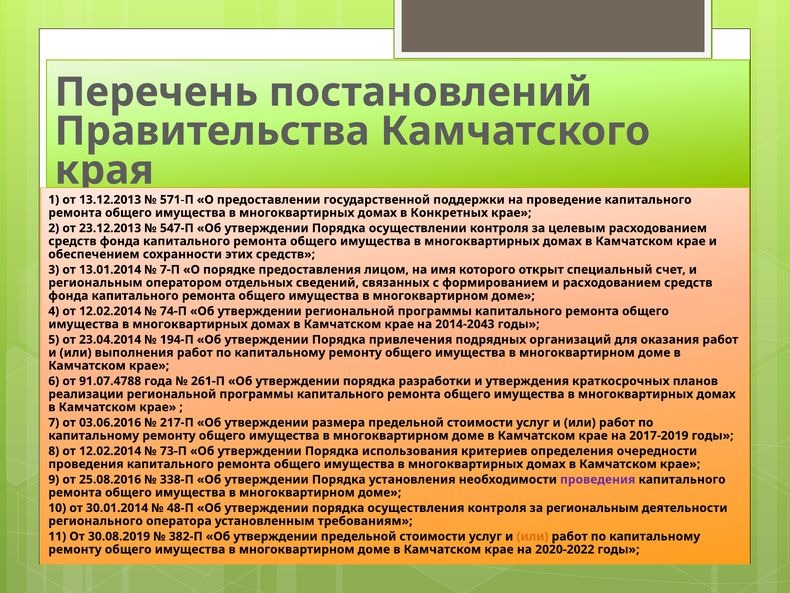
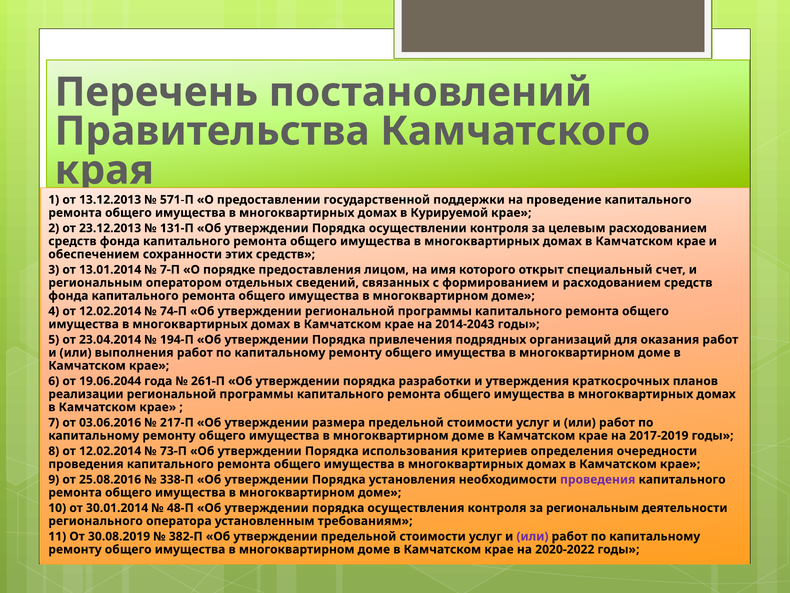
Конкретных: Конкретных -> Курируемой
547-П: 547-П -> 131-П
91.07.4788: 91.07.4788 -> 19.06.2044
или at (532, 536) colour: orange -> purple
